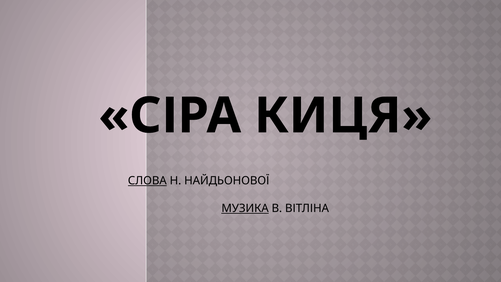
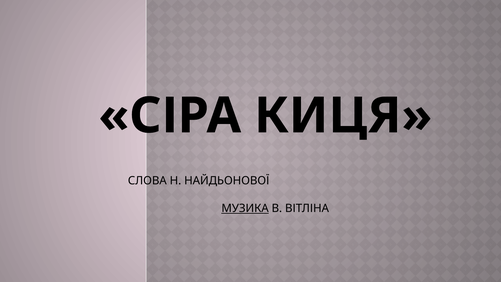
СЛОВА underline: present -> none
